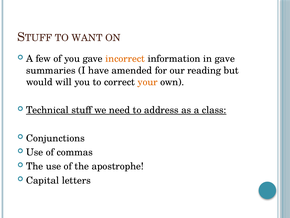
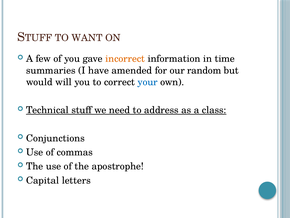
in gave: gave -> time
reading: reading -> random
your colour: orange -> blue
